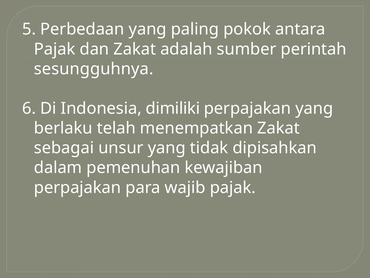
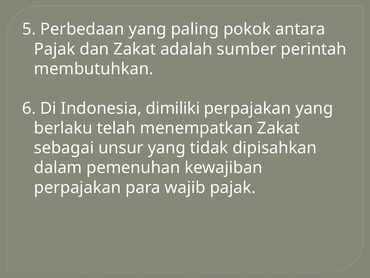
sesungguhnya: sesungguhnya -> membutuhkan
